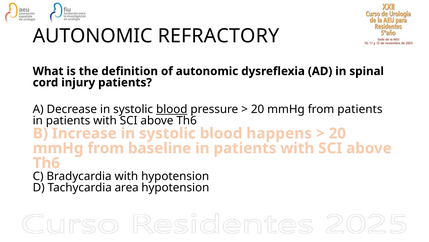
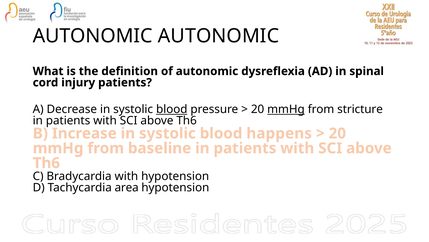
AUTONOMIC REFRACTORY: REFRACTORY -> AUTONOMIC
mmHg at (286, 109) underline: none -> present
from patients: patients -> stricture
